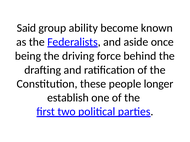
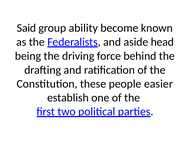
once: once -> head
longer: longer -> easier
